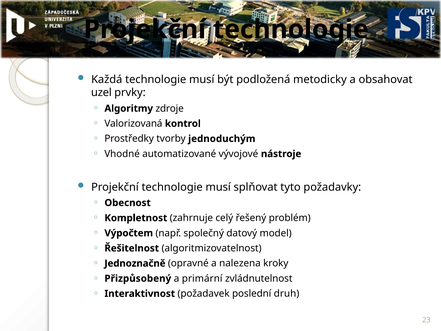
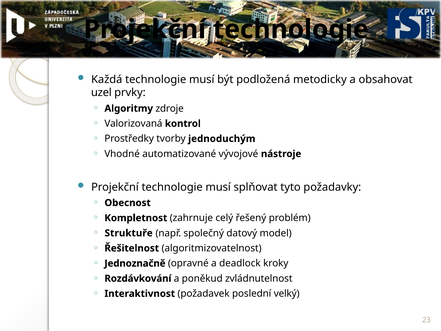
Výpočtem: Výpočtem -> Struktuře
nalezena: nalezena -> deadlock
Přizpůsobený: Přizpůsobený -> Rozdávkování
primární: primární -> poněkud
druh: druh -> velký
